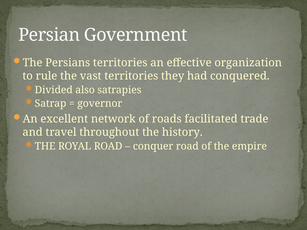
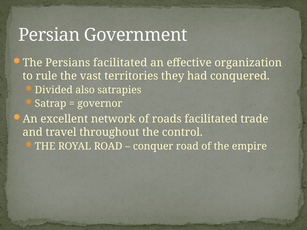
Persians territories: territories -> facilitated
history: history -> control
